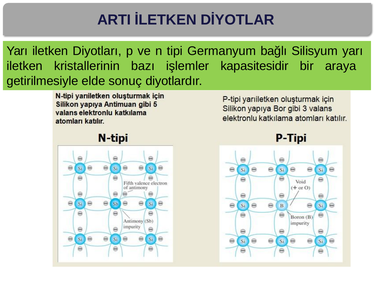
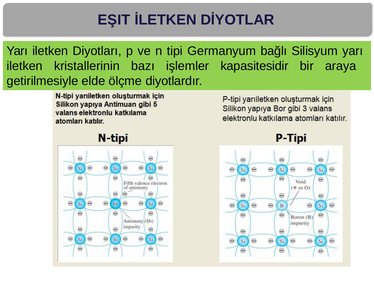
ARTI: ARTI -> EŞIT
sonuç: sonuç -> ölçme
